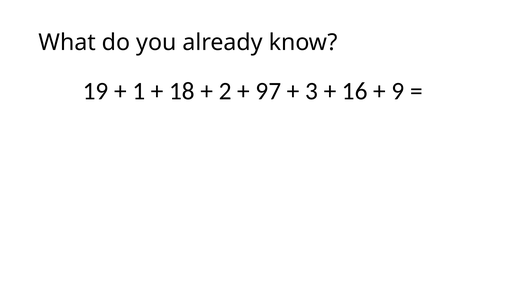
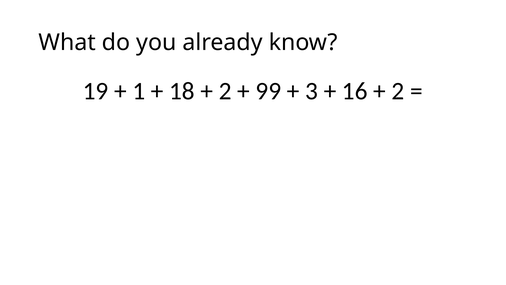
97: 97 -> 99
9 at (398, 91): 9 -> 2
